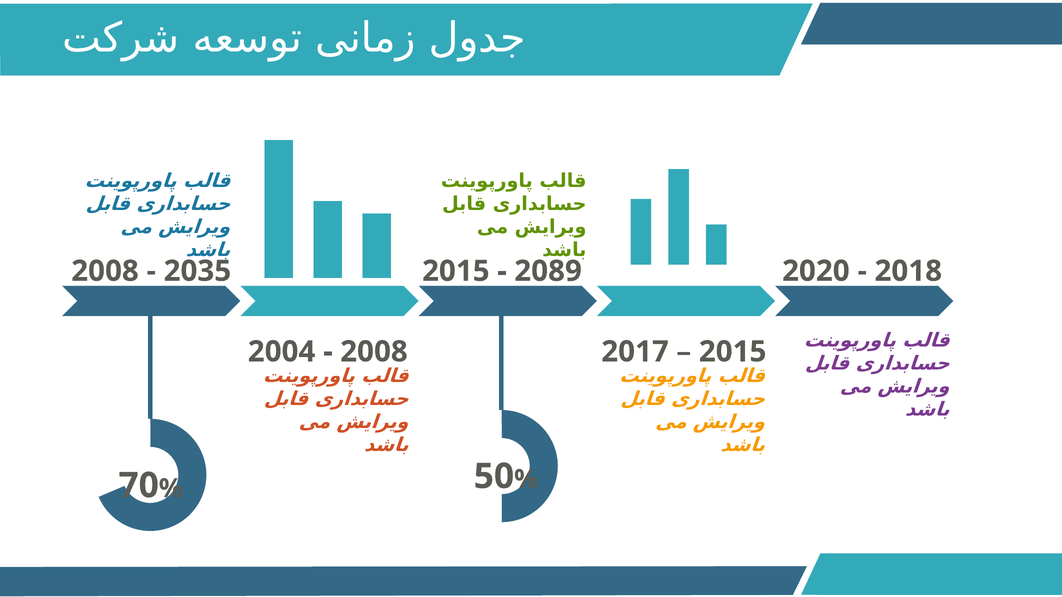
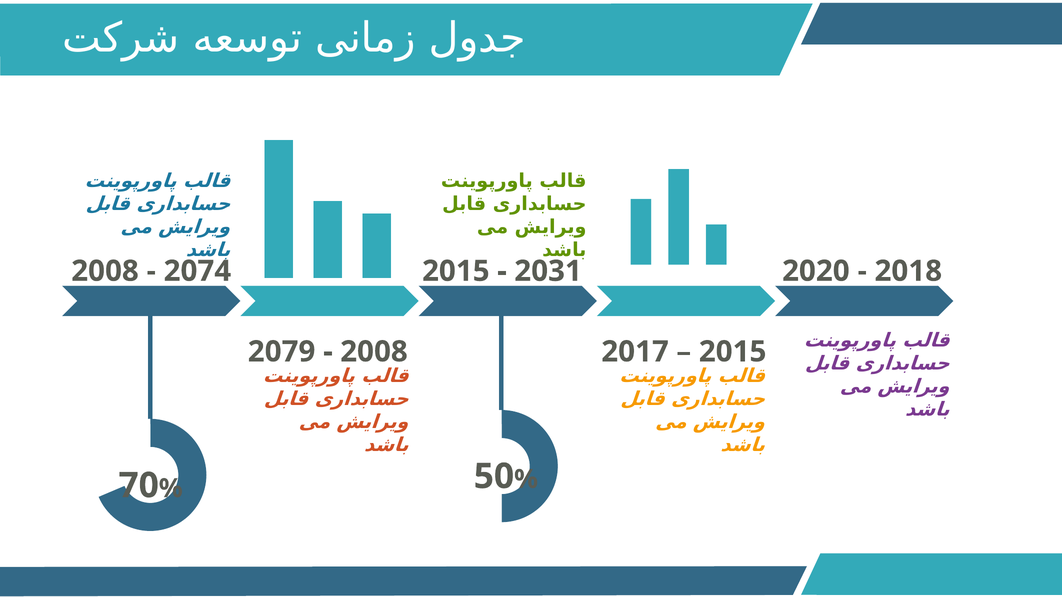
2035: 2035 -> 2074
2089: 2089 -> 2031
2004: 2004 -> 2079
